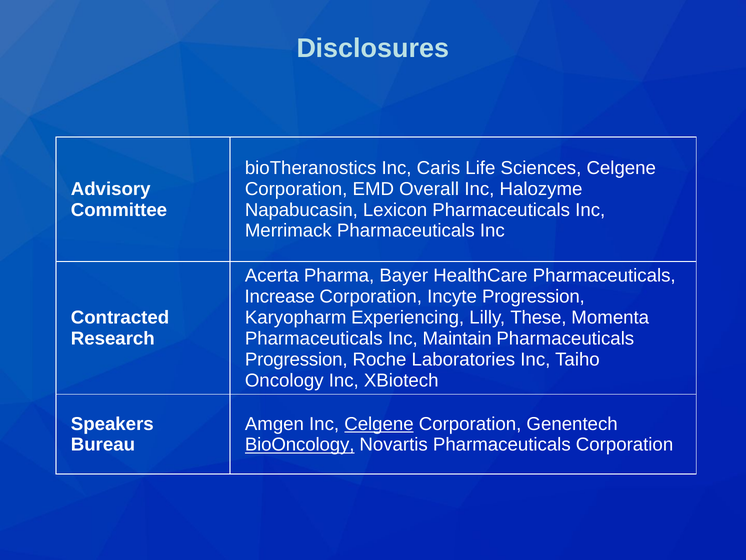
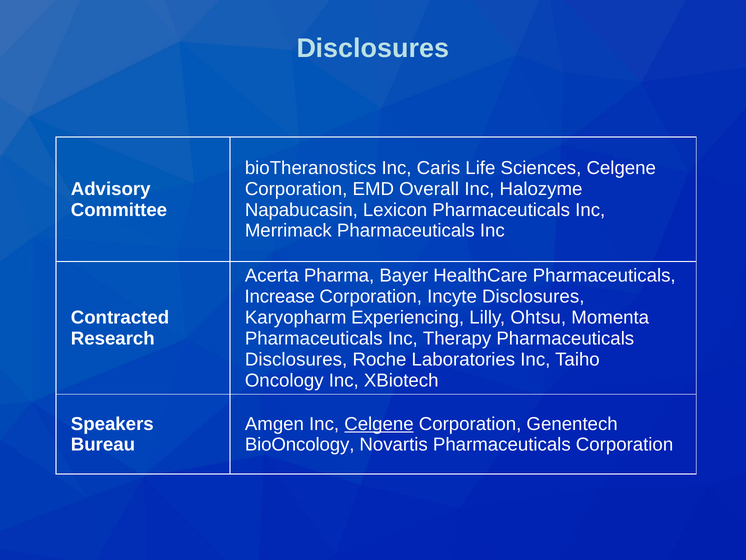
Incyte Progression: Progression -> Disclosures
These: These -> Ohtsu
Maintain: Maintain -> Therapy
Progression at (296, 359): Progression -> Disclosures
BioOncology underline: present -> none
